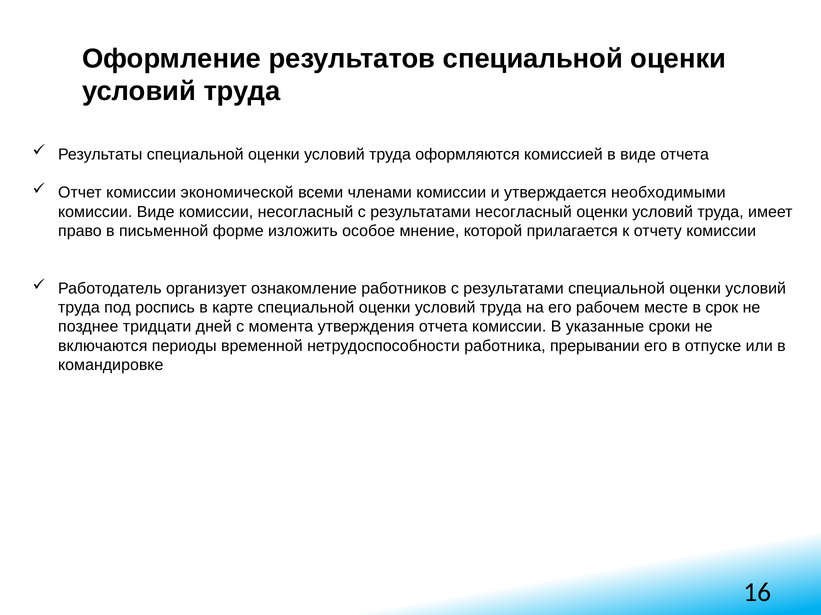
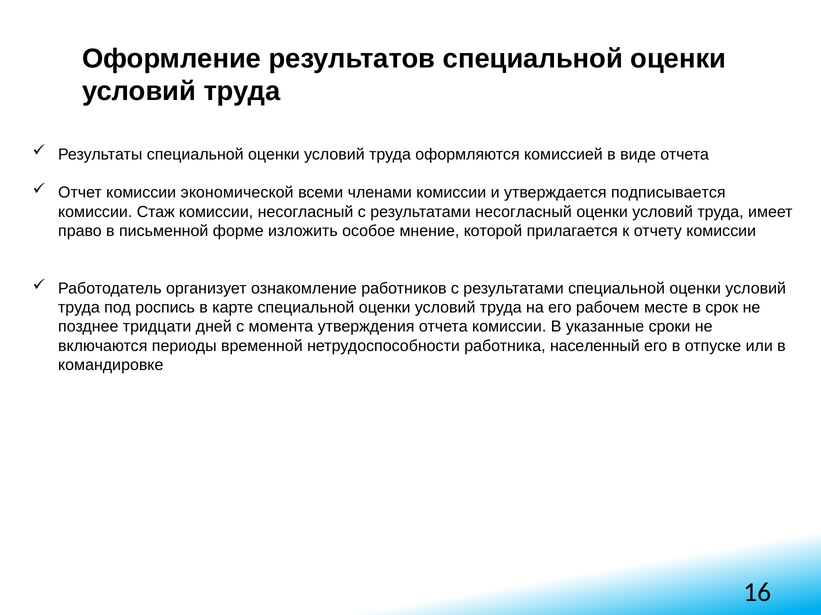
необходимыми: необходимыми -> подписывается
комиссии Виде: Виде -> Стаж
прерывании: прерывании -> населенный
